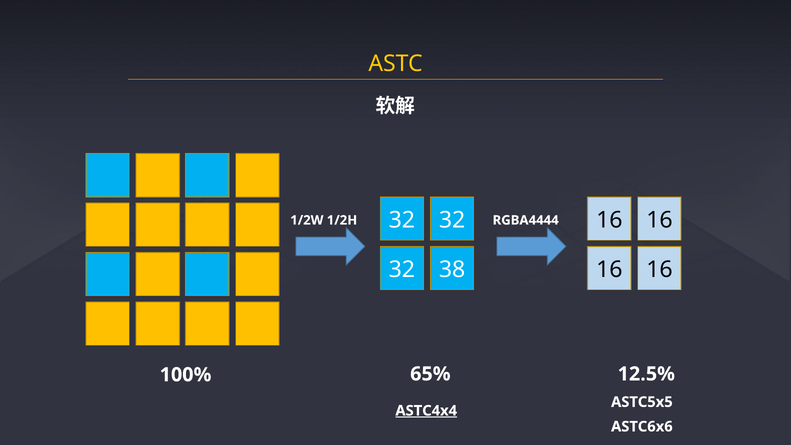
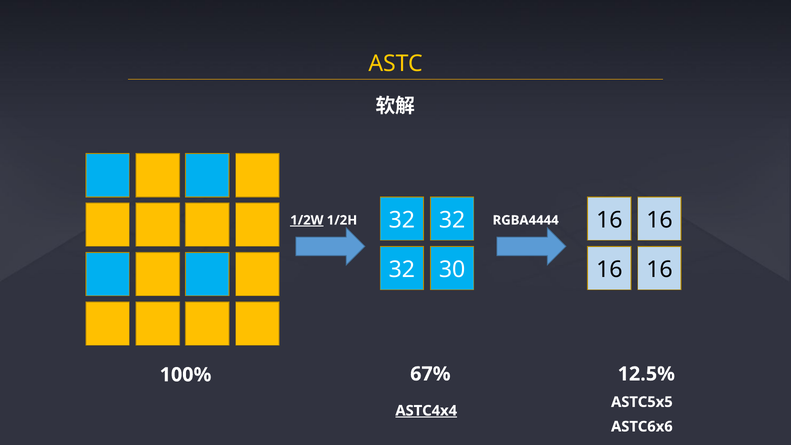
1/2W underline: none -> present
38: 38 -> 30
65%: 65% -> 67%
